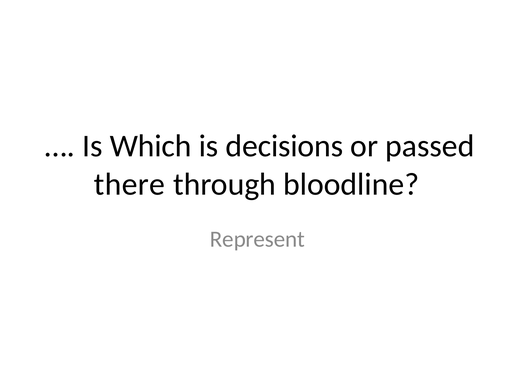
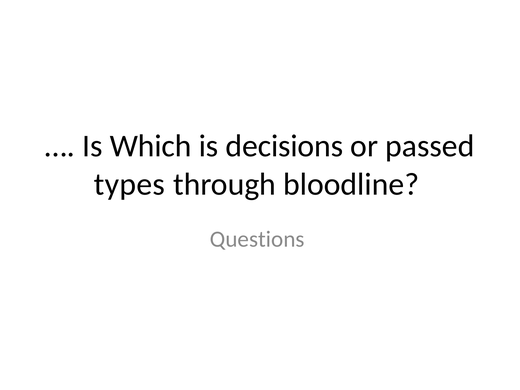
there: there -> types
Represent: Represent -> Questions
